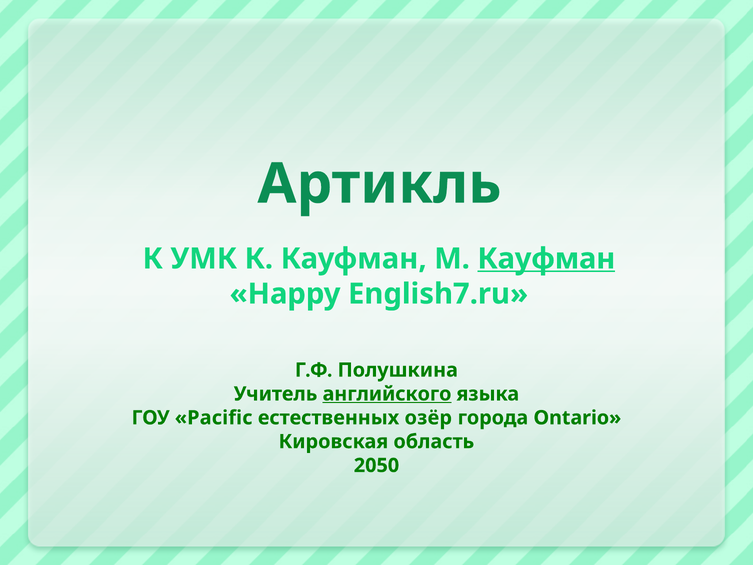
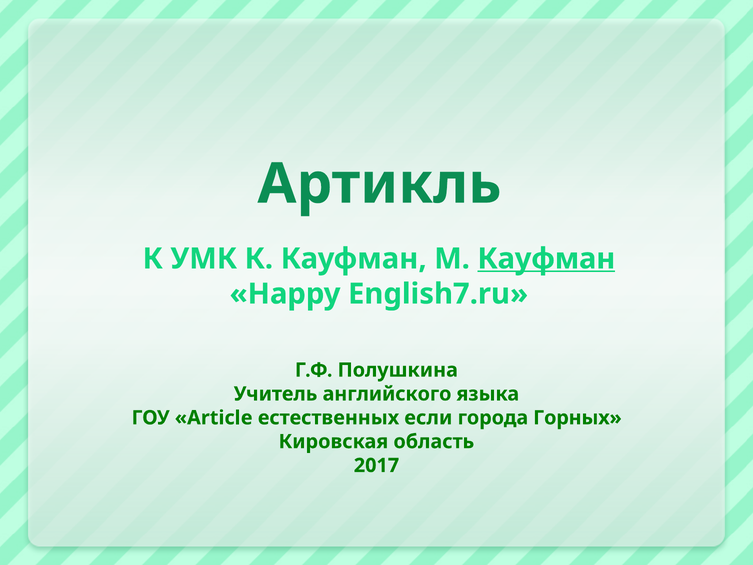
английского underline: present -> none
Pacific: Pacific -> Article
озёр: озёр -> если
Ontario: Ontario -> Горных
2050: 2050 -> 2017
